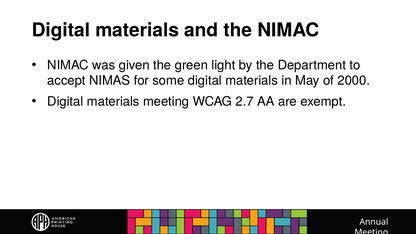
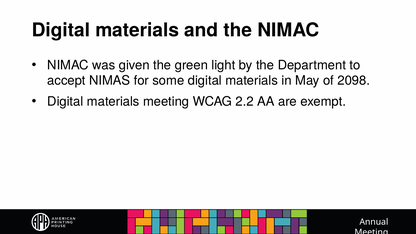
2000: 2000 -> 2098
2.7: 2.7 -> 2.2
